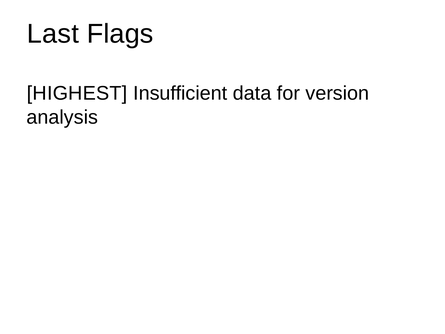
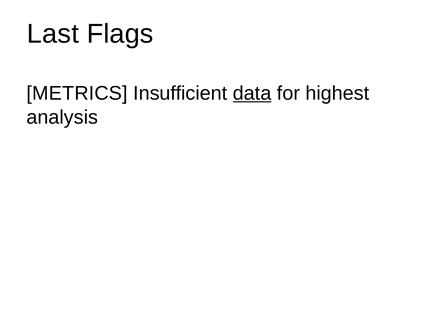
HIGHEST: HIGHEST -> METRICS
data underline: none -> present
version: version -> highest
